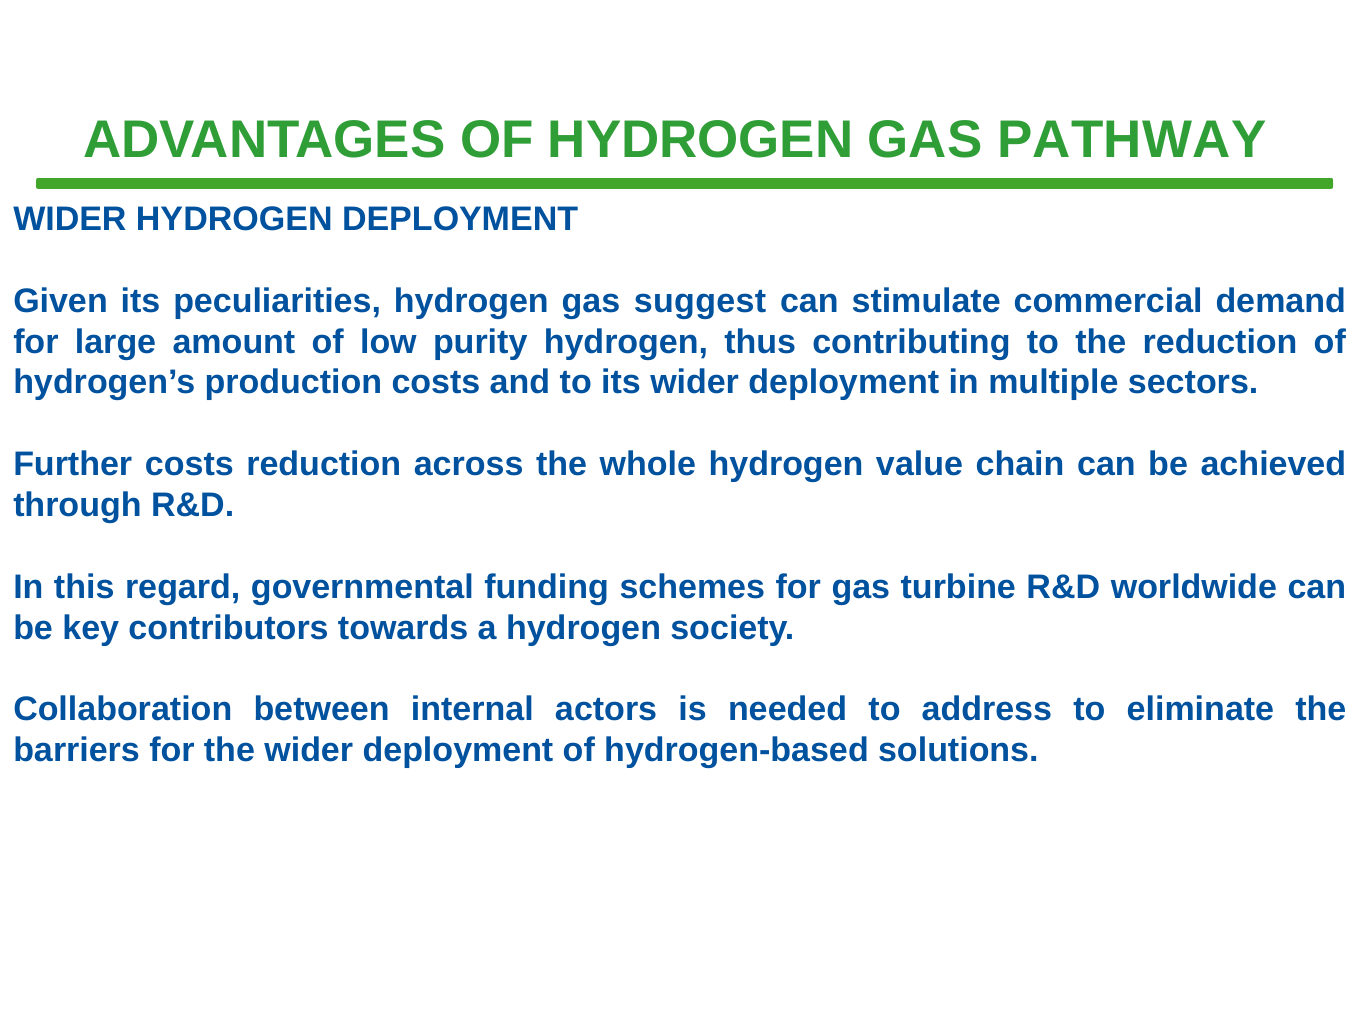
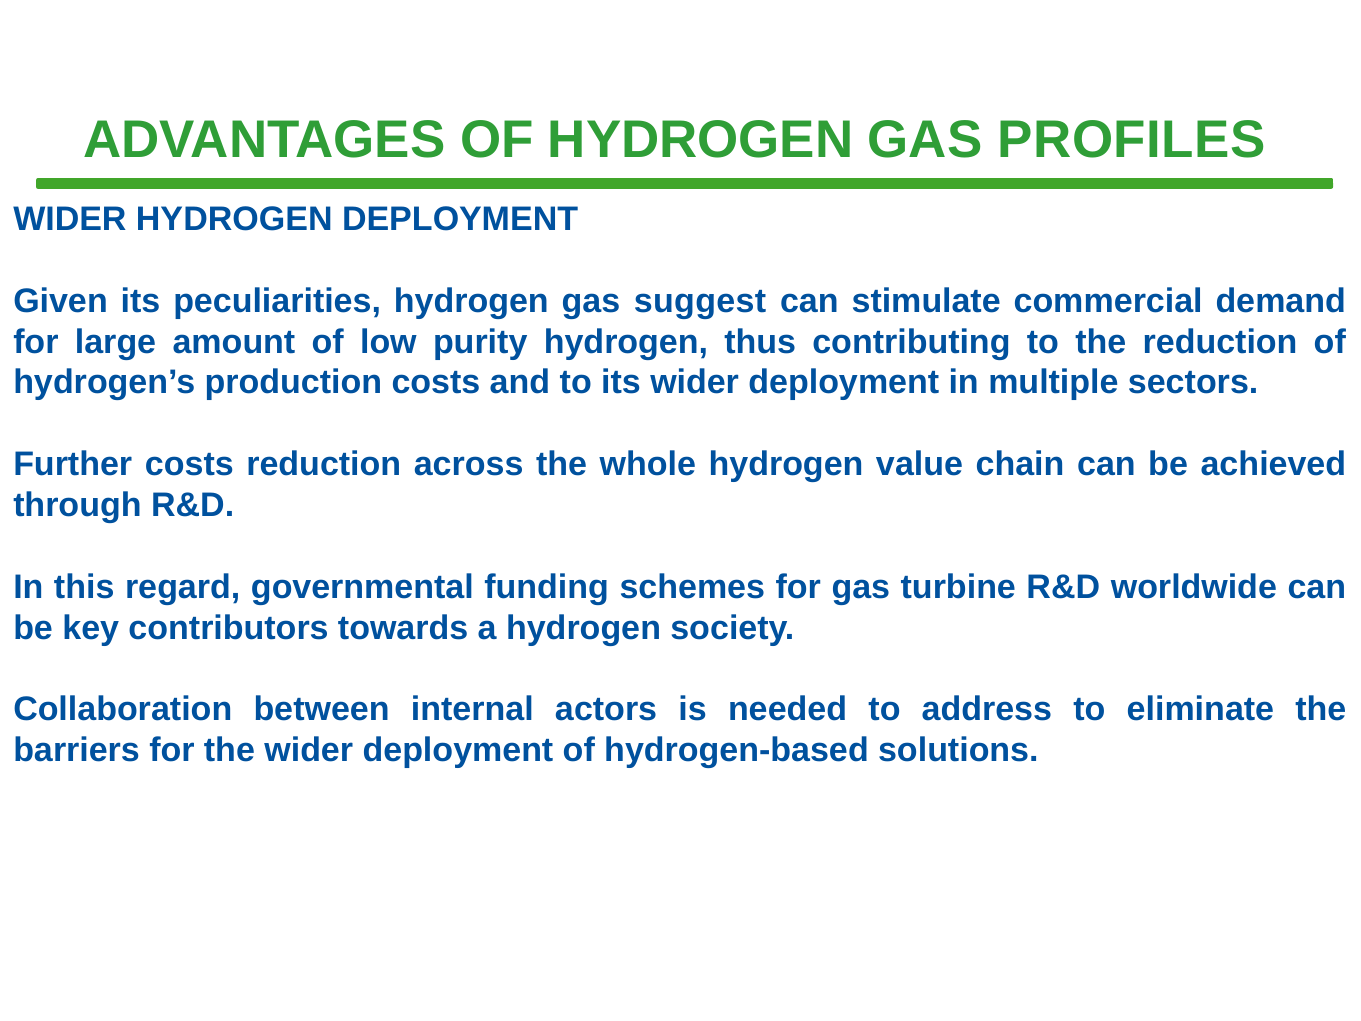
PATHWAY: PATHWAY -> PROFILES
